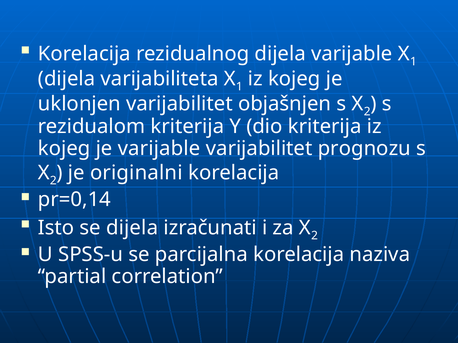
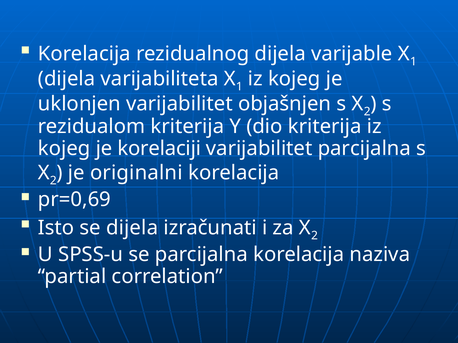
je varijable: varijable -> korelaciji
varijabilitet prognozu: prognozu -> parcijalna
pr=0,14: pr=0,14 -> pr=0,69
